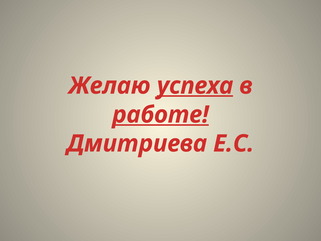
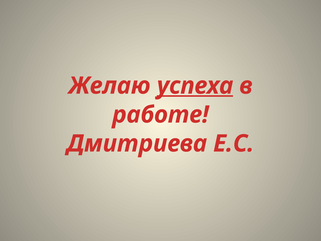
работе underline: present -> none
